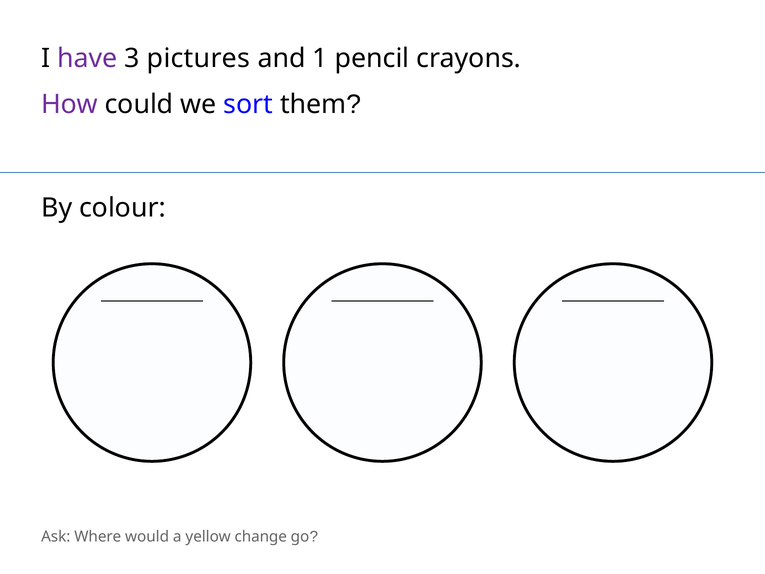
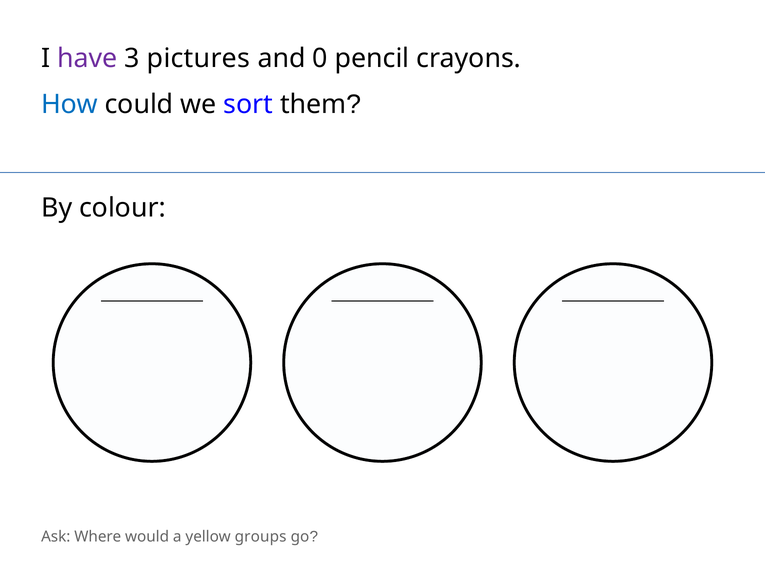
1: 1 -> 0
How colour: purple -> blue
change: change -> groups
